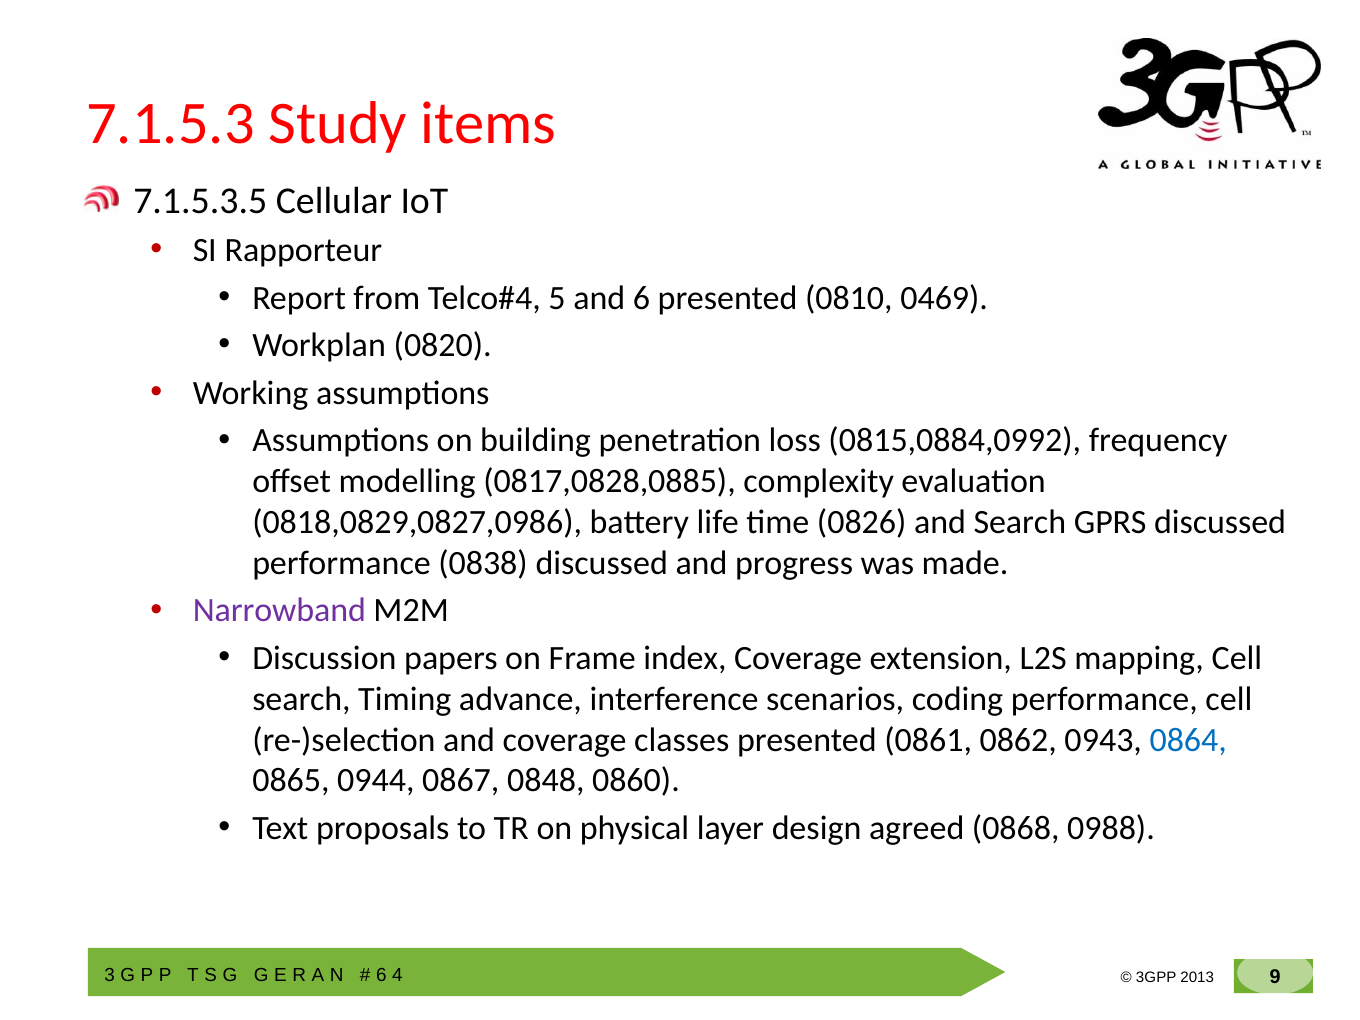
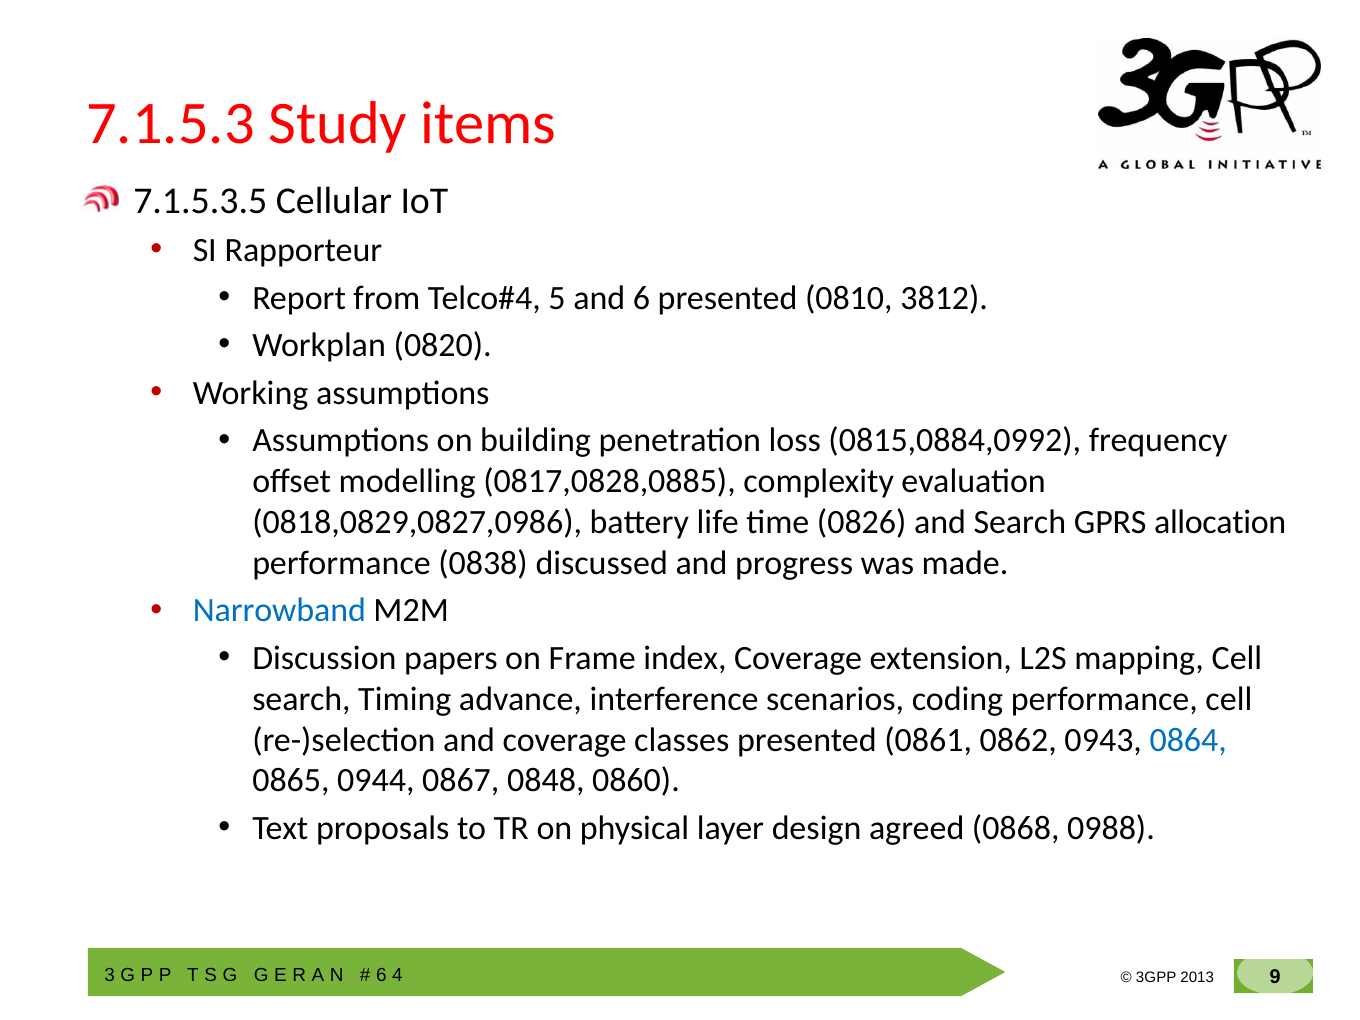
0469: 0469 -> 3812
GPRS discussed: discussed -> allocation
Narrowband colour: purple -> blue
